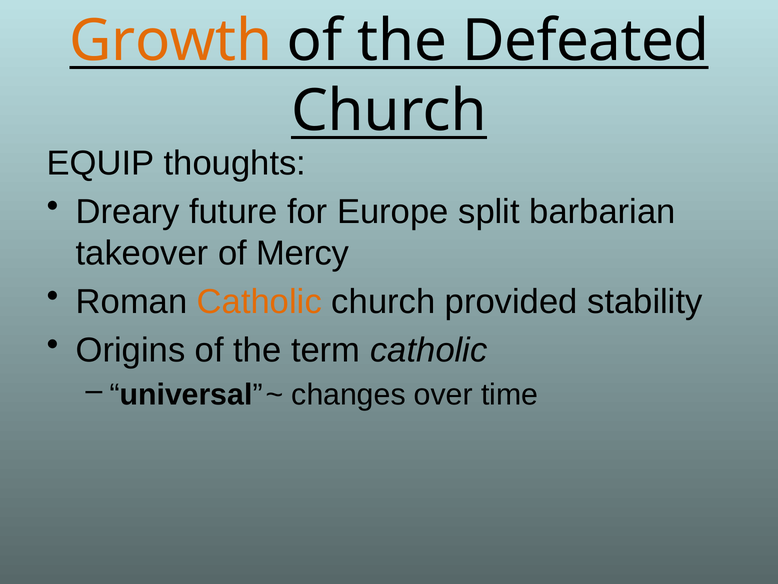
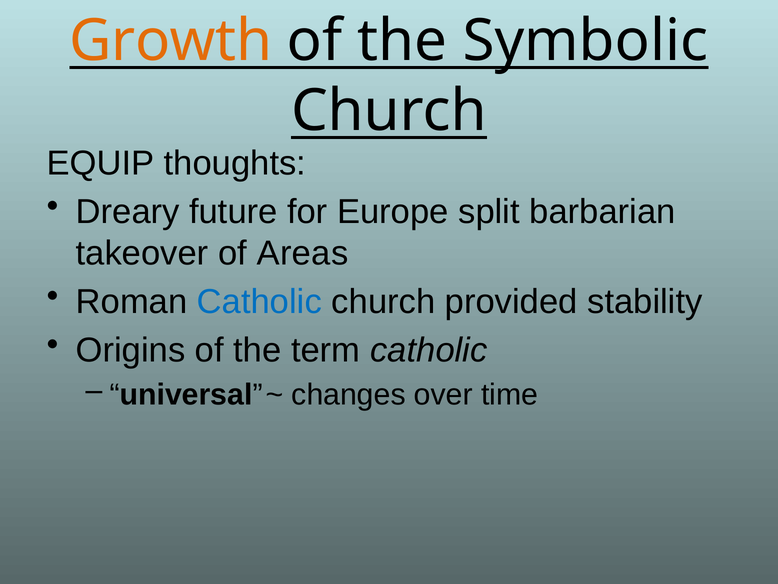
Defeated: Defeated -> Symbolic
Mercy: Mercy -> Areas
Catholic at (259, 302) colour: orange -> blue
